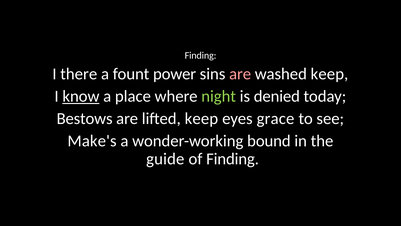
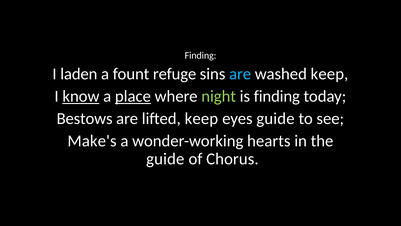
there: there -> laden
power: power -> refuge
are at (240, 74) colour: pink -> light blue
place underline: none -> present
is denied: denied -> finding
eyes grace: grace -> guide
bound: bound -> hearts
of Finding: Finding -> Chorus
